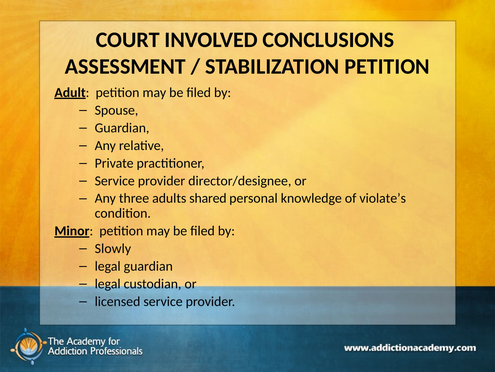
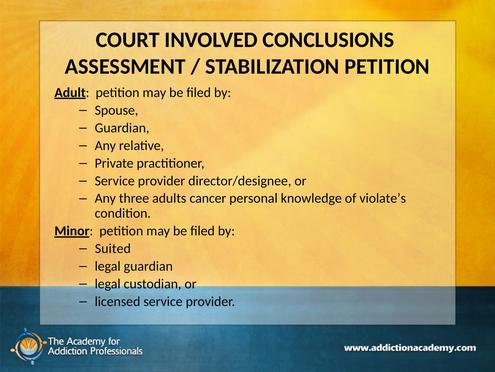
shared: shared -> cancer
Slowly: Slowly -> Suited
